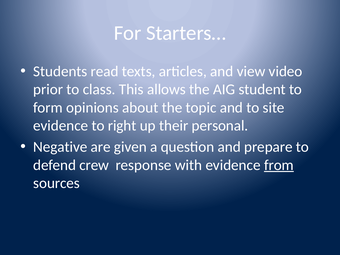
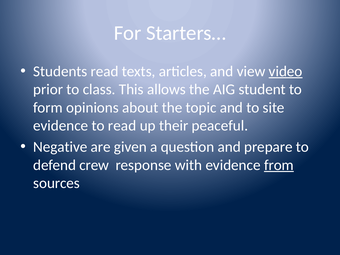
video underline: none -> present
to right: right -> read
personal: personal -> peaceful
